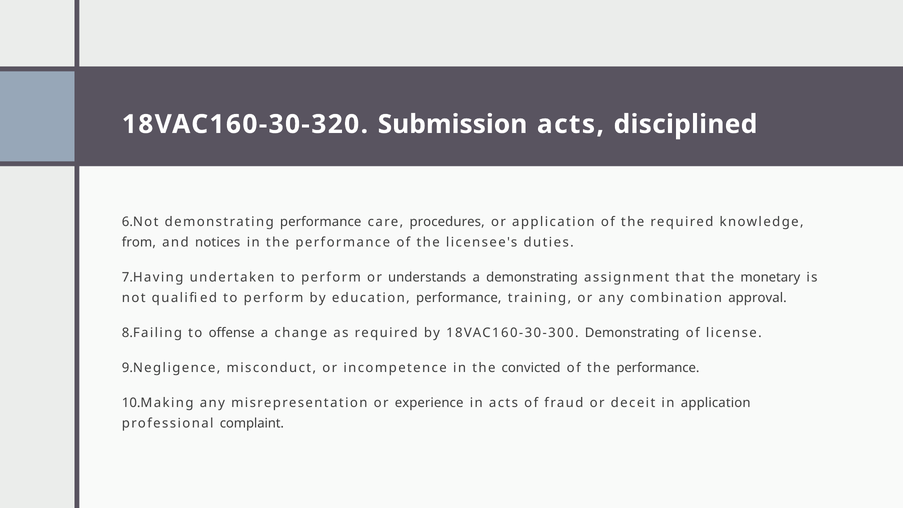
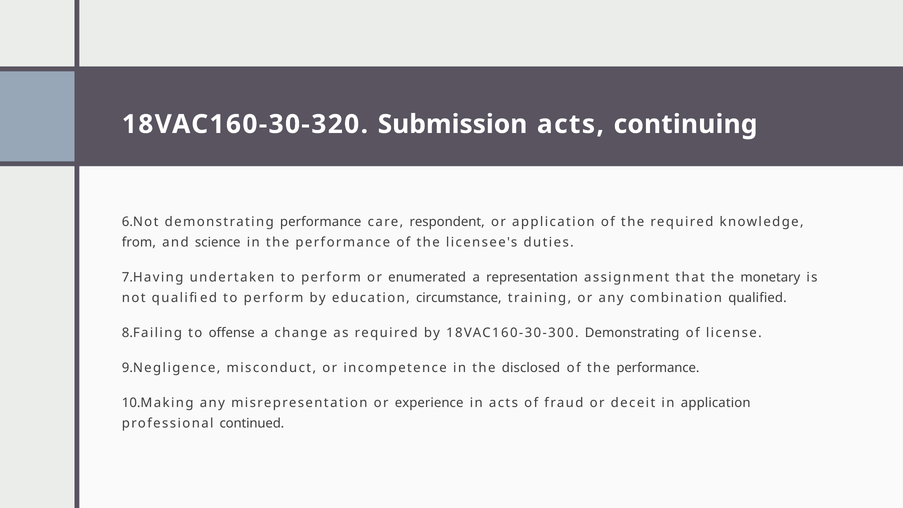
disciplined: disciplined -> continuing
procedures: procedures -> respondent
notices: notices -> science
understands: understands -> enumerated
a demonstrating: demonstrating -> representation
education performance: performance -> circumstance
combination approval: approval -> qualified
convicted: convicted -> disclosed
complaint: complaint -> continued
